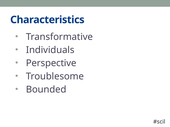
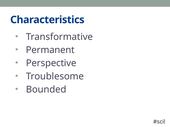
Individuals: Individuals -> Permanent
